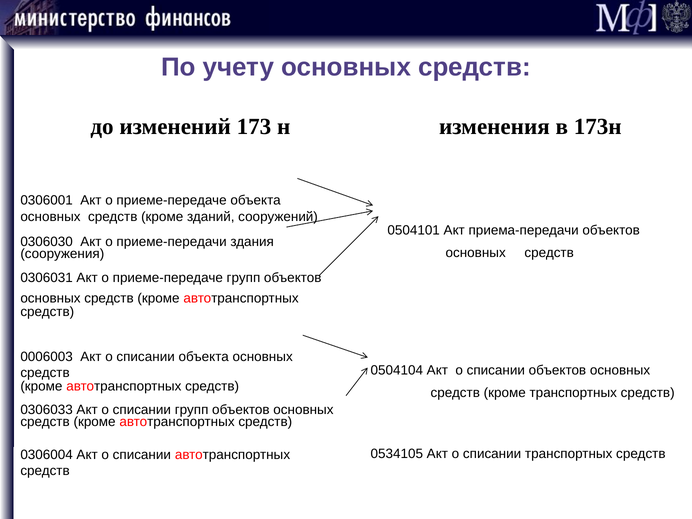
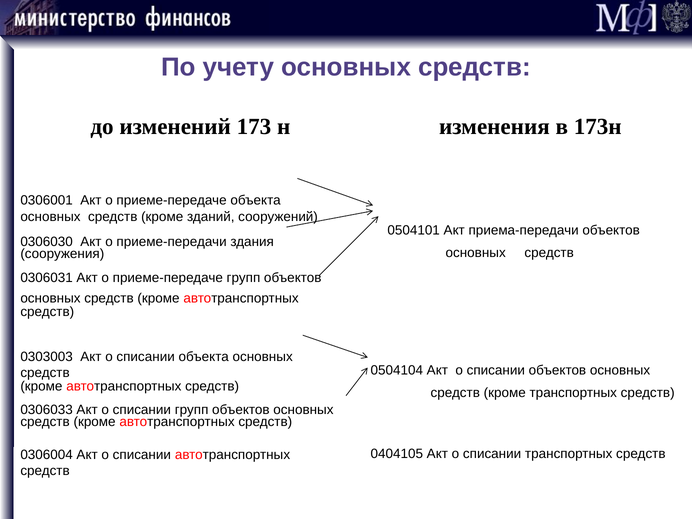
0006003: 0006003 -> 0303003
0534105: 0534105 -> 0404105
